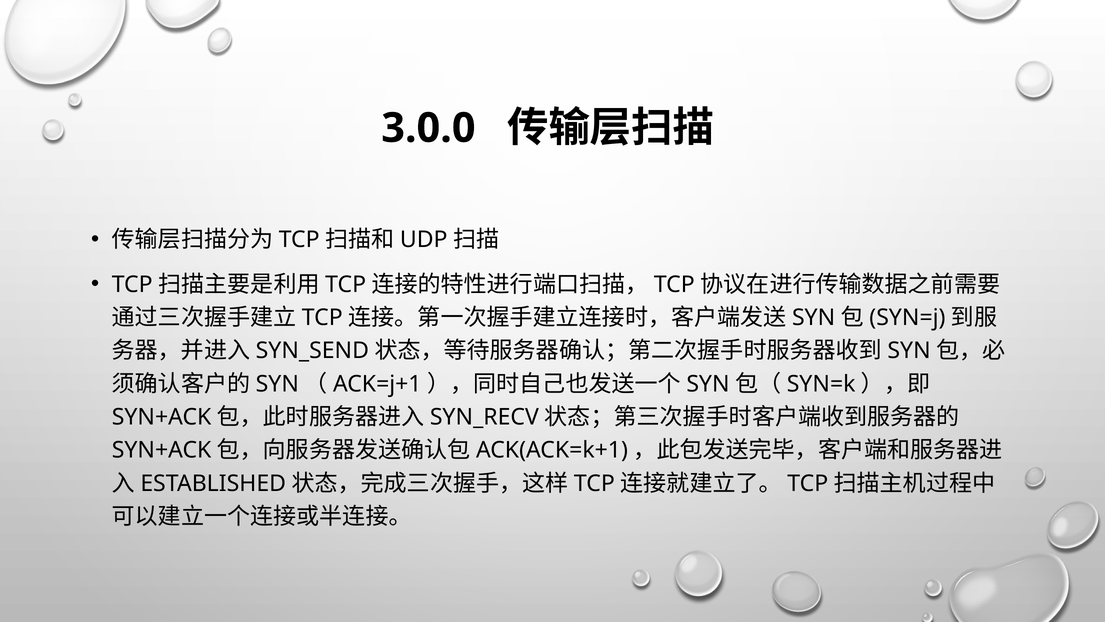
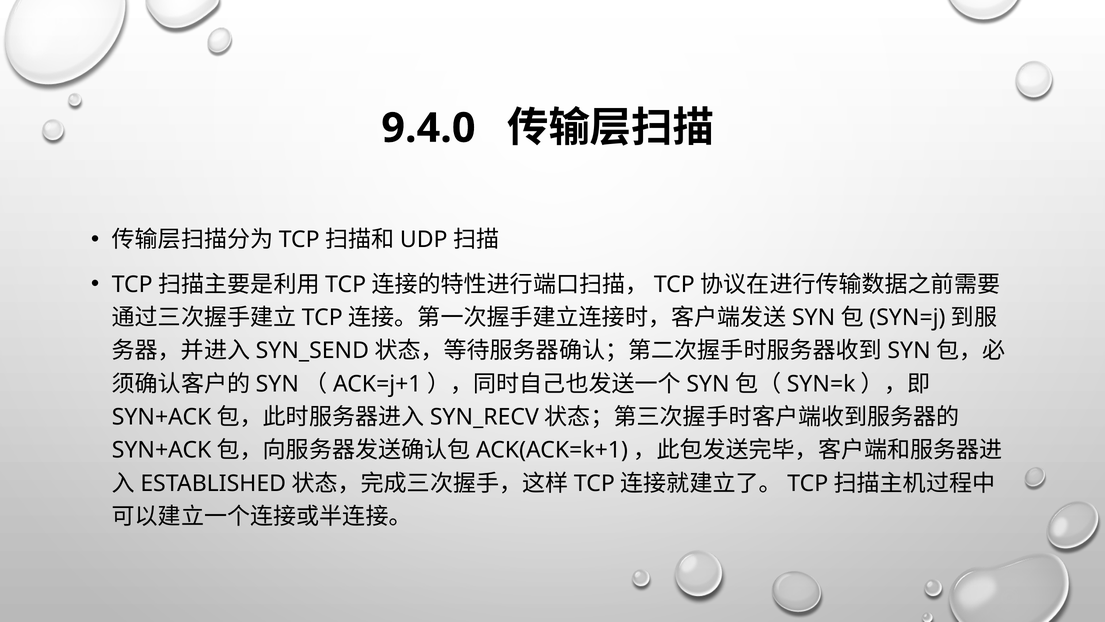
3.0.0: 3.0.0 -> 9.4.0
